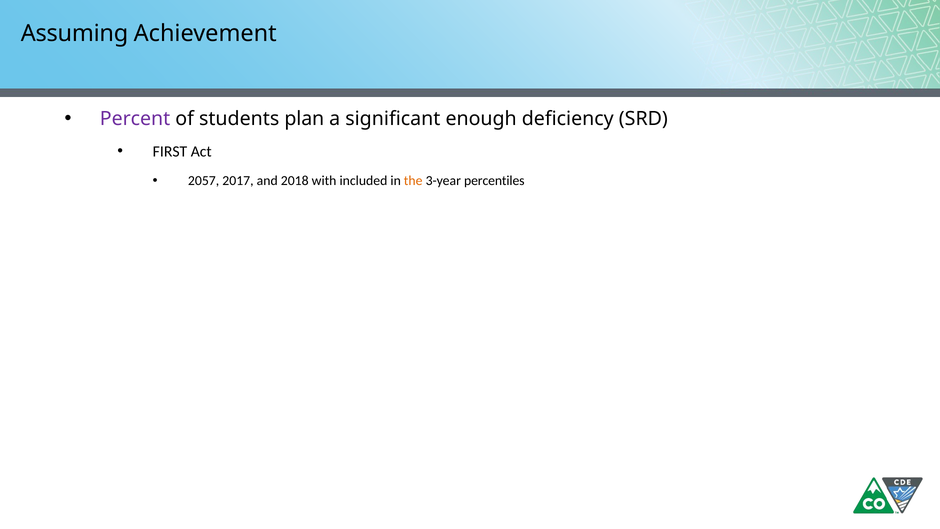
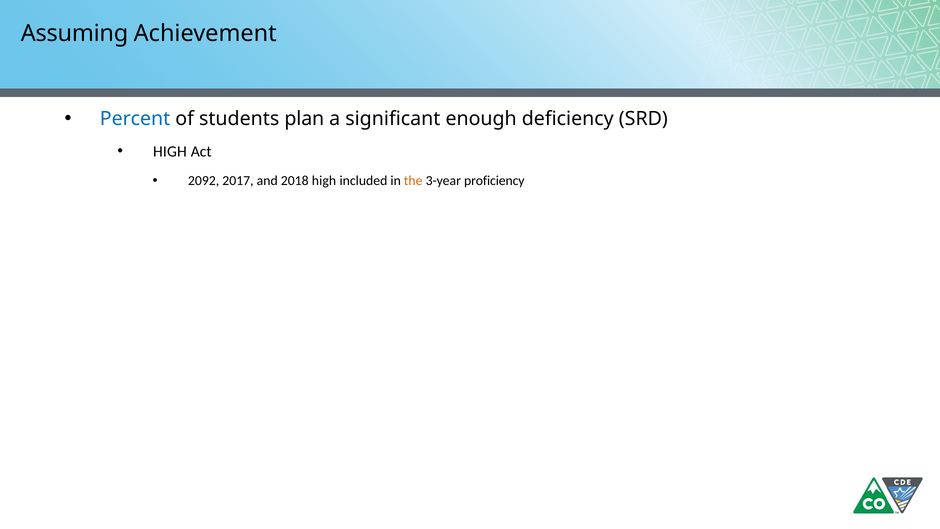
Percent colour: purple -> blue
FIRST at (170, 152): FIRST -> HIGH
2057: 2057 -> 2092
2018 with: with -> high
percentiles: percentiles -> proficiency
